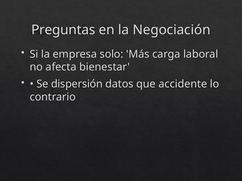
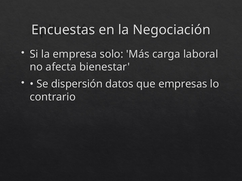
Preguntas: Preguntas -> Encuestas
accidente: accidente -> empresas
